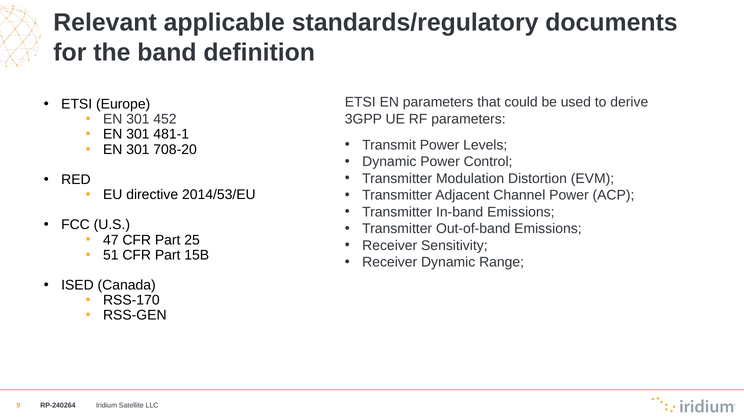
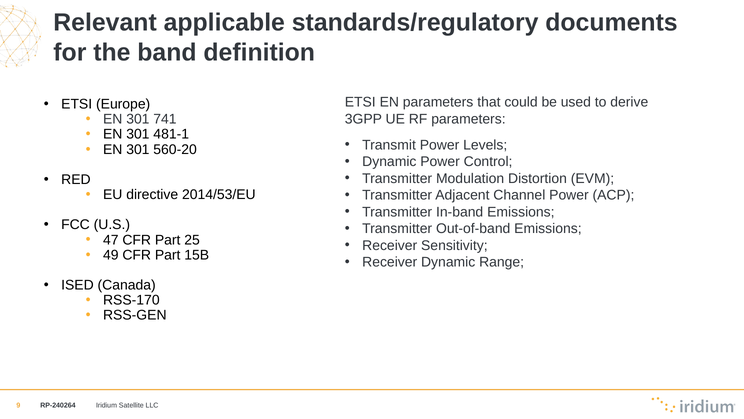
452: 452 -> 741
708-20: 708-20 -> 560-20
51: 51 -> 49
